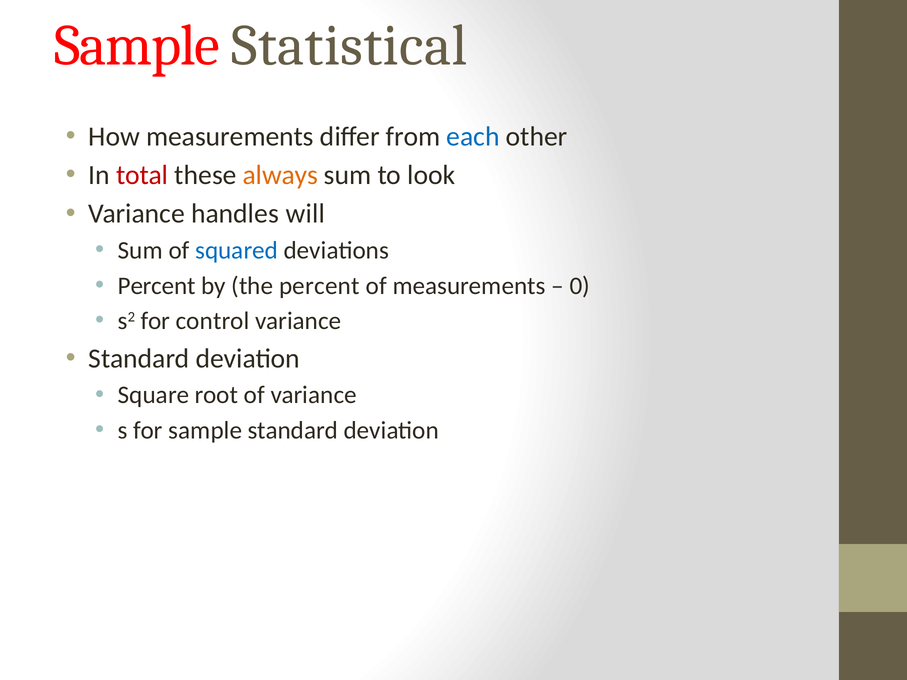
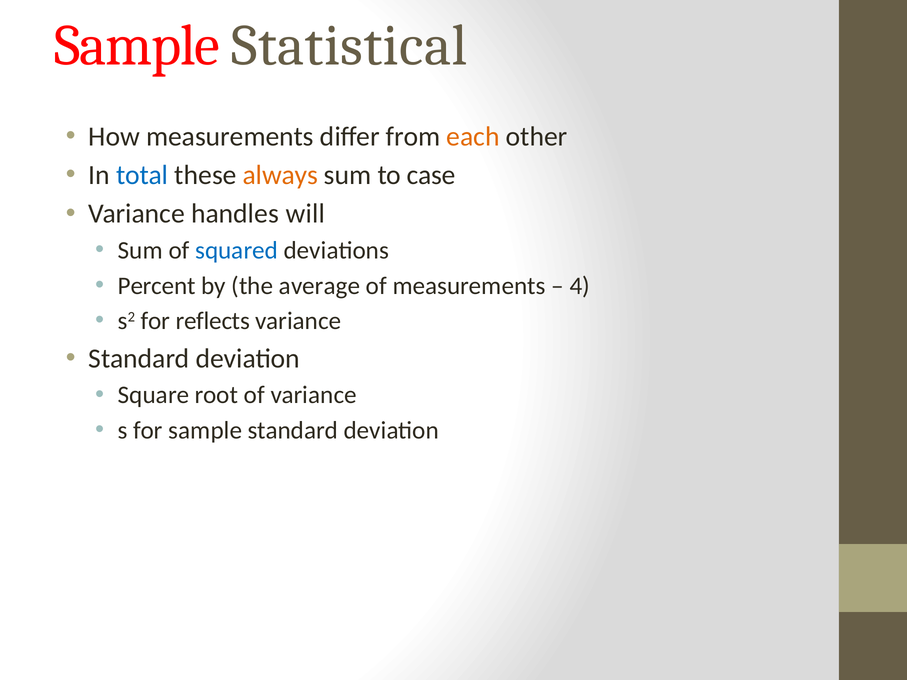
each colour: blue -> orange
total colour: red -> blue
look: look -> case
the percent: percent -> average
0: 0 -> 4
control: control -> reflects
